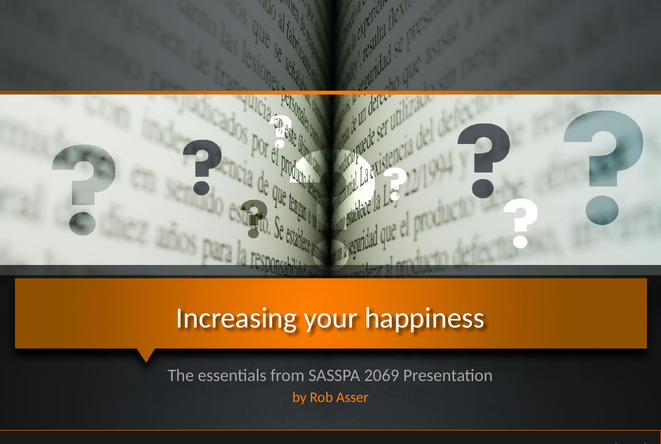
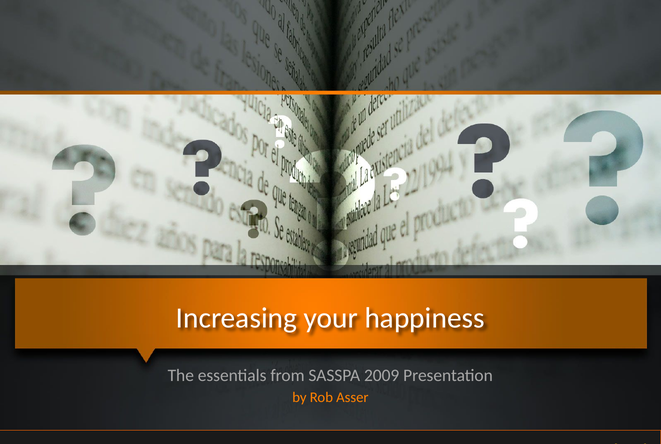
2069: 2069 -> 2009
